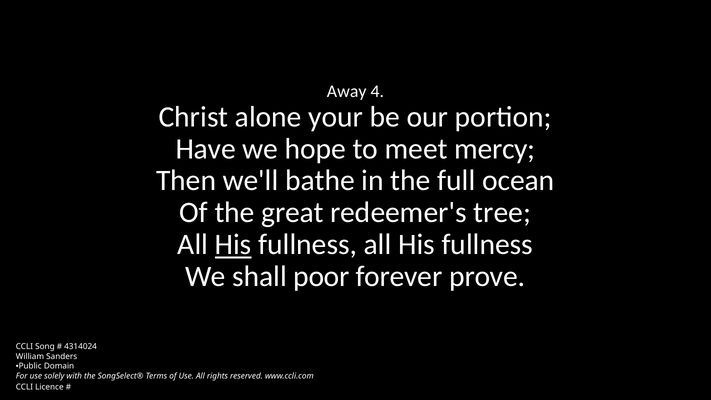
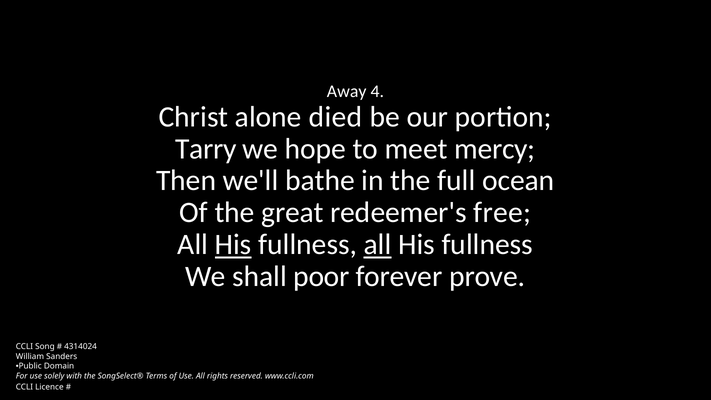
your: your -> died
Have: Have -> Tarry
tree: tree -> free
all at (378, 245) underline: none -> present
